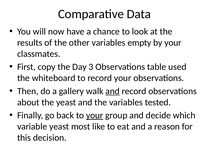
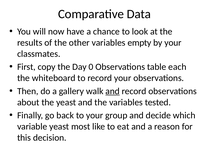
3: 3 -> 0
used: used -> each
your at (95, 115) underline: present -> none
